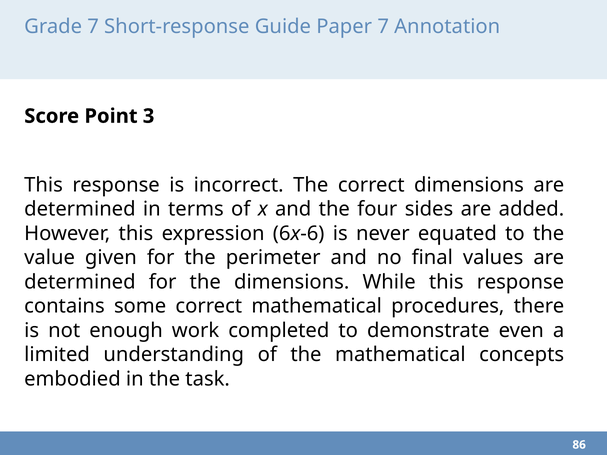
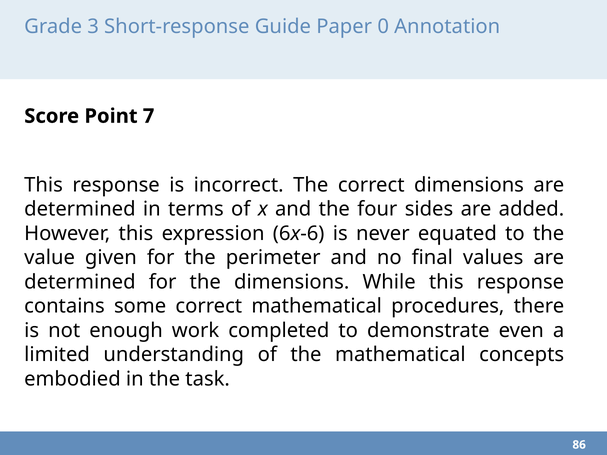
Grade 7: 7 -> 3
Paper 7: 7 -> 0
3: 3 -> 7
